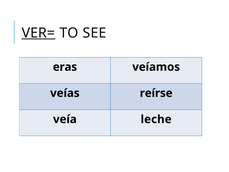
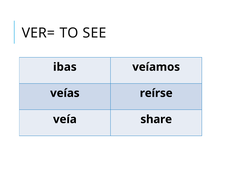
VER= underline: present -> none
eras: eras -> ibas
leche: leche -> share
